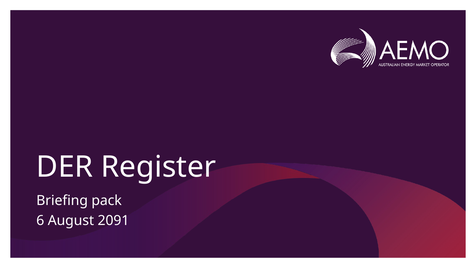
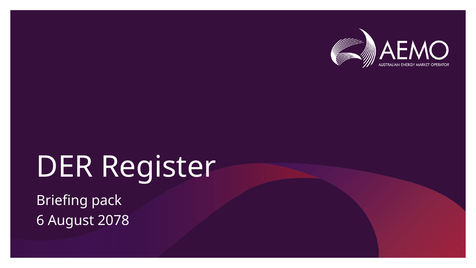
2091: 2091 -> 2078
